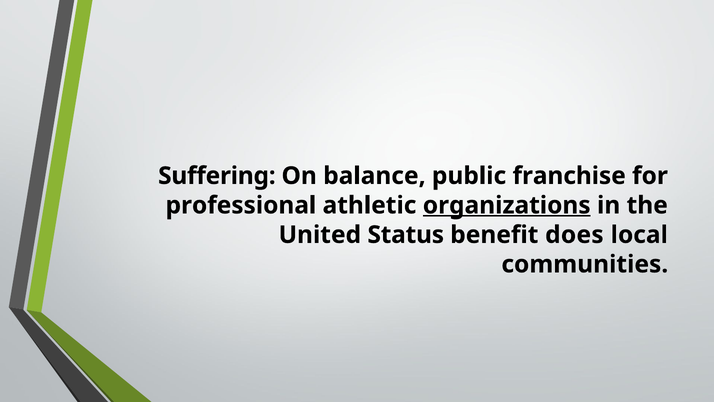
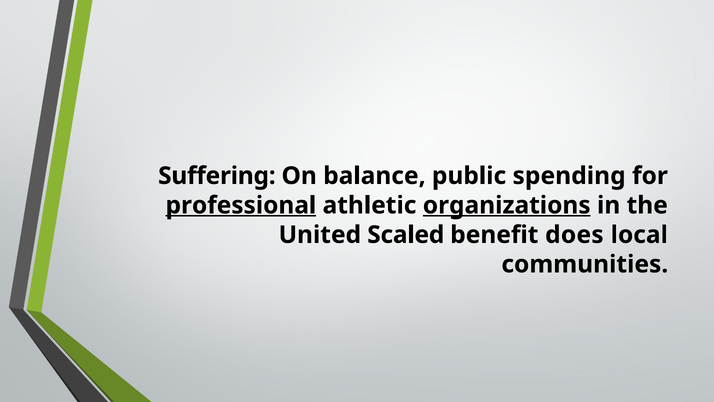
franchise: franchise -> spending
professional underline: none -> present
Status: Status -> Scaled
